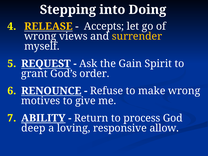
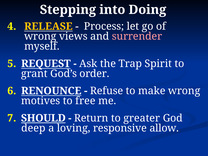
Accepts: Accepts -> Process
surrender colour: yellow -> pink
Gain: Gain -> Trap
give: give -> free
ABILITY: ABILITY -> SHOULD
process: process -> greater
